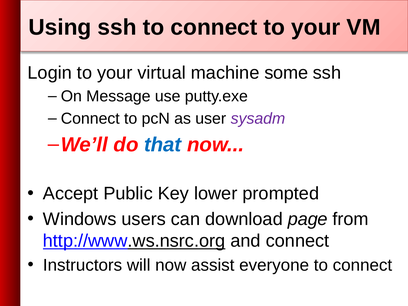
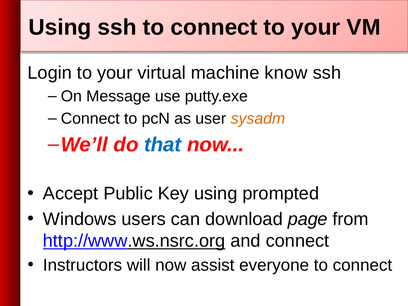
some: some -> know
sysadm colour: purple -> orange
Key lower: lower -> using
